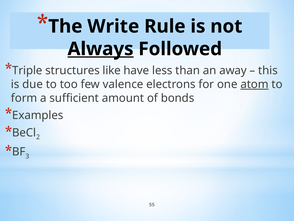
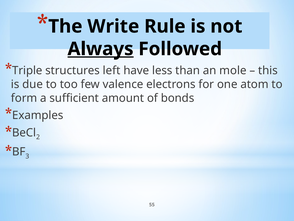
like: like -> left
away: away -> mole
atom underline: present -> none
